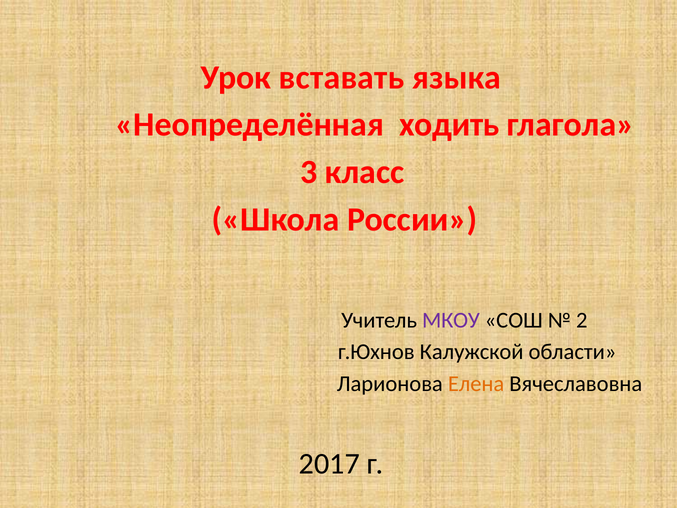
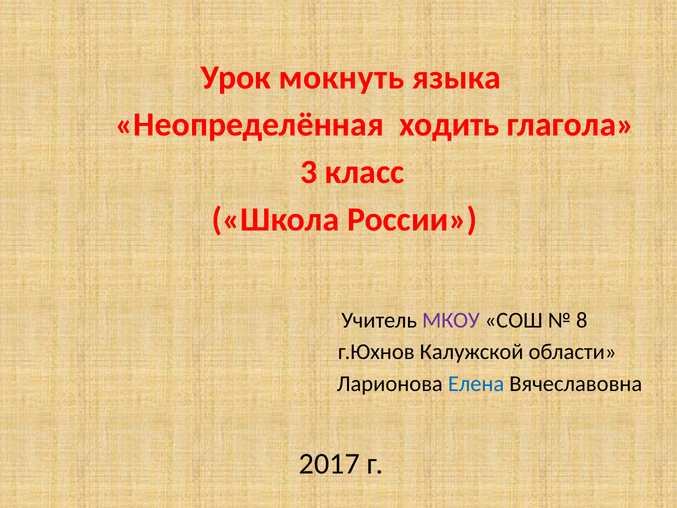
вставать: вставать -> мокнуть
2: 2 -> 8
Елена colour: orange -> blue
